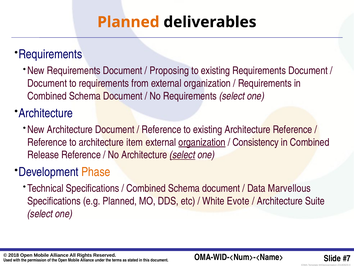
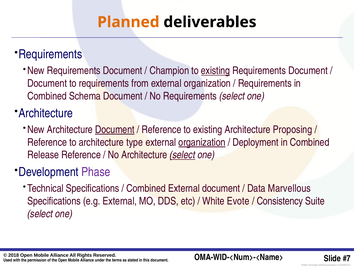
Proposing: Proposing -> Champion
existing at (216, 71) underline: none -> present
Document at (115, 129) underline: none -> present
Architecture Reference: Reference -> Proposing
item: item -> type
Consistency: Consistency -> Deployment
Phase colour: orange -> purple
Schema at (184, 188): Schema -> External
e.g Planned: Planned -> External
Architecture at (280, 201): Architecture -> Consistency
